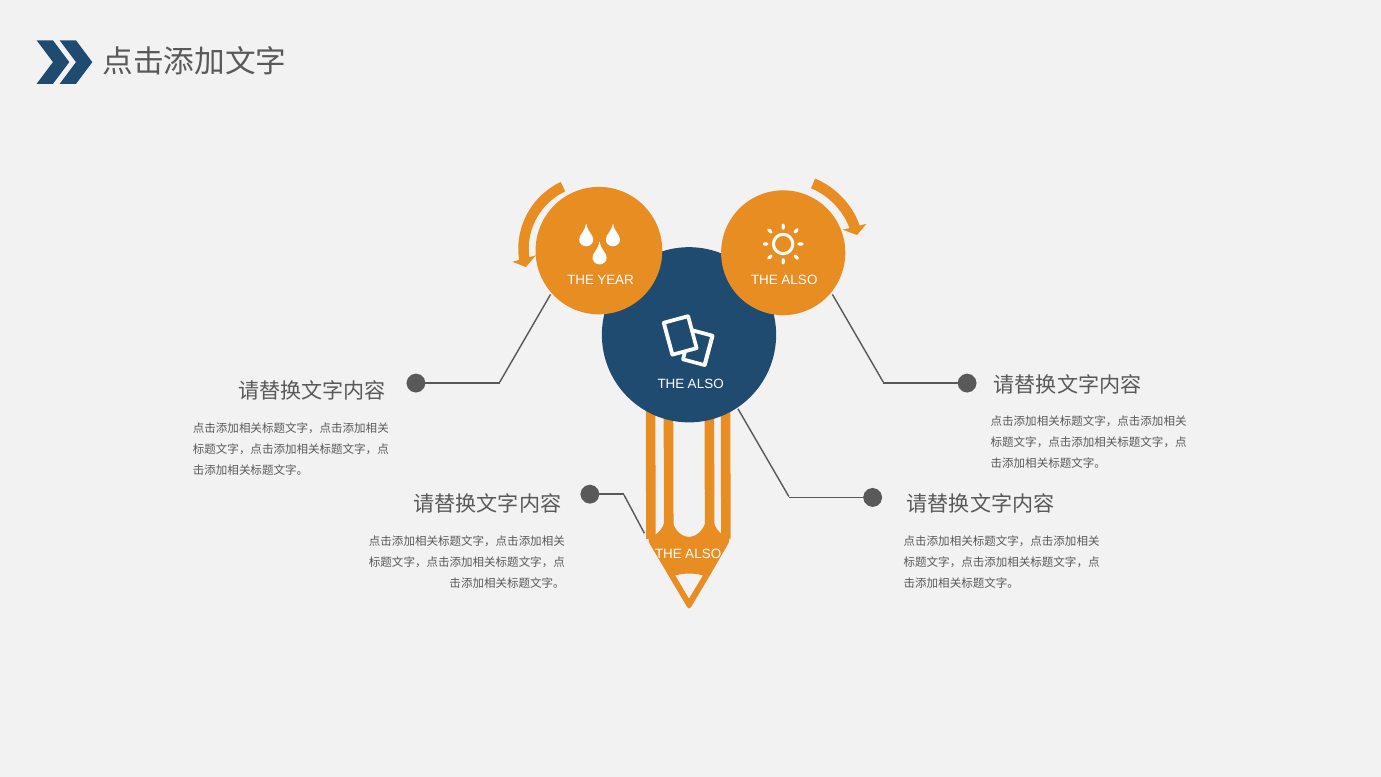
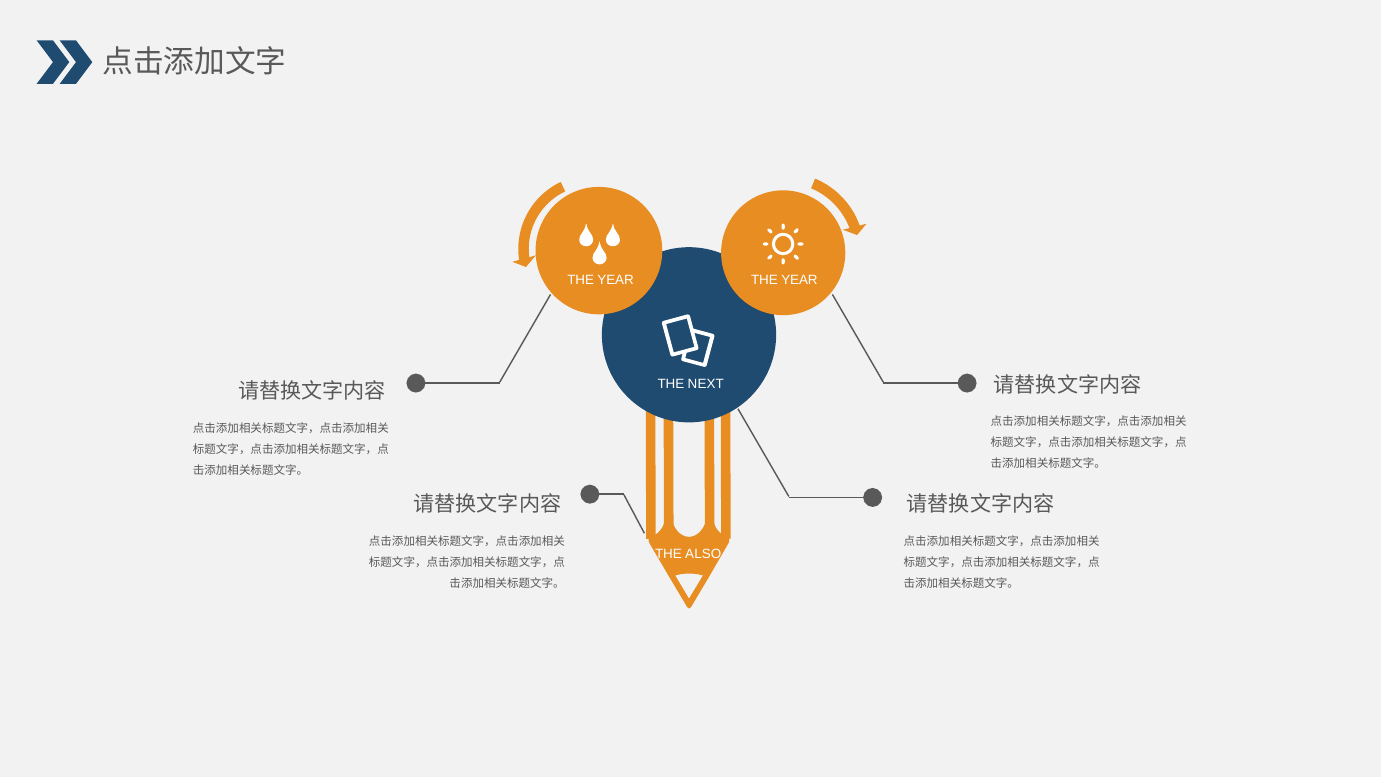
ALSO at (799, 280): ALSO -> YEAR
ALSO at (706, 384): ALSO -> NEXT
